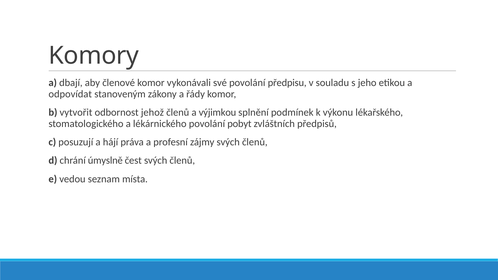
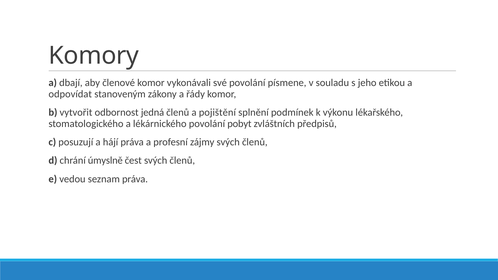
předpisu: předpisu -> písmene
jehož: jehož -> jedná
výjimkou: výjimkou -> pojištění
seznam místa: místa -> práva
